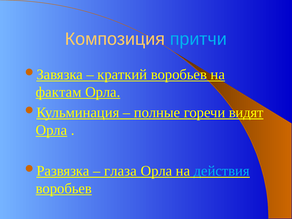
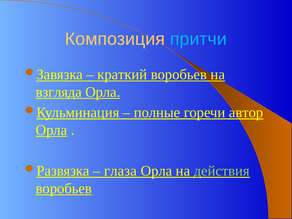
фактам: фактам -> взгляда
видят: видят -> автор
действия colour: light blue -> light green
